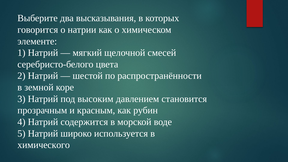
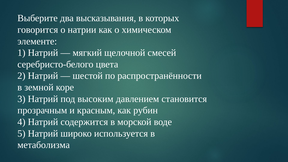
химического: химического -> метаболизма
